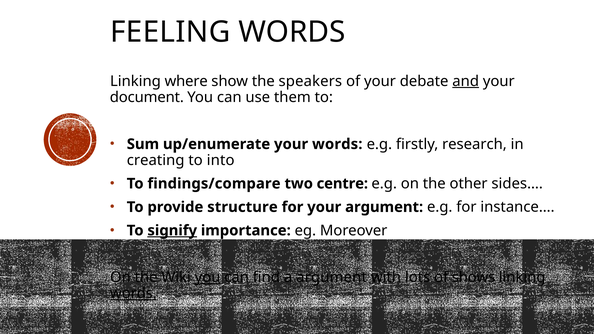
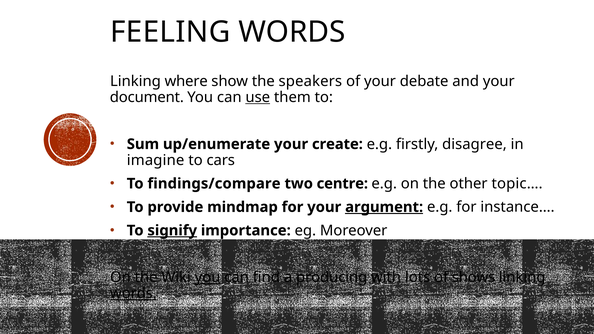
and underline: present -> none
use underline: none -> present
your words: words -> create
research: research -> disagree
creating: creating -> imagine
into: into -> cars
sides…: sides… -> topic…
structure: structure -> mindmap
argument at (384, 207) underline: none -> present
a argument: argument -> producing
